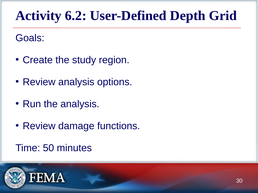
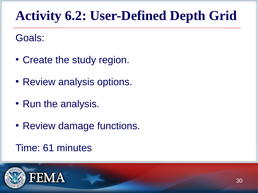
50: 50 -> 61
